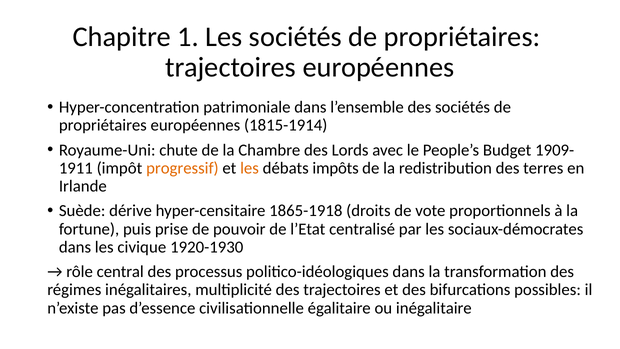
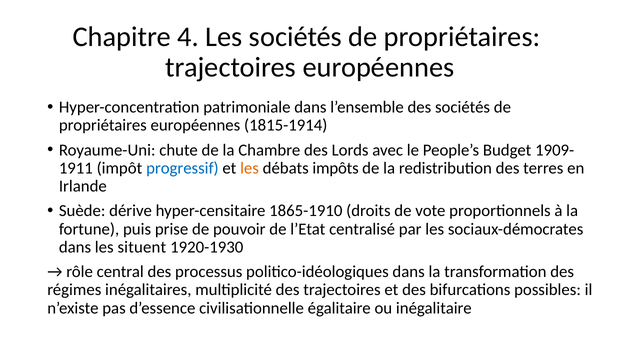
1: 1 -> 4
progressif colour: orange -> blue
1865-1918: 1865-1918 -> 1865-1910
civique: civique -> situent
